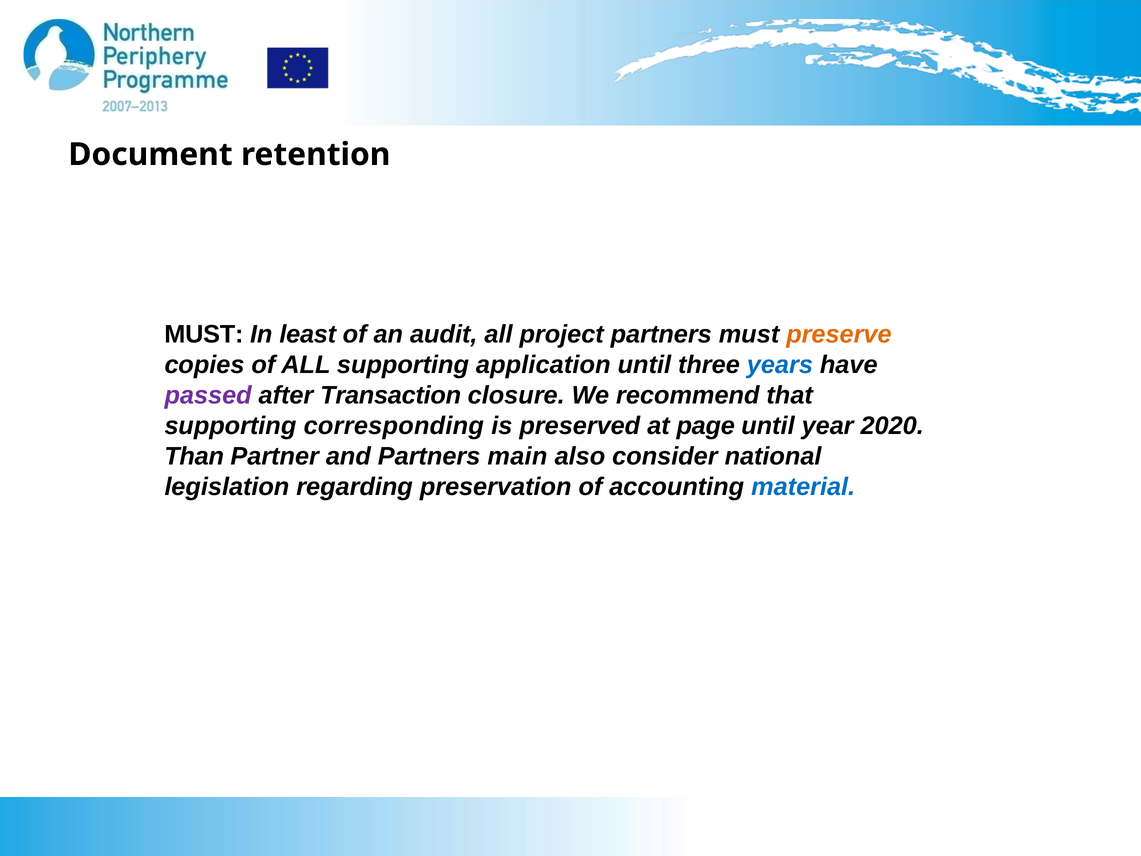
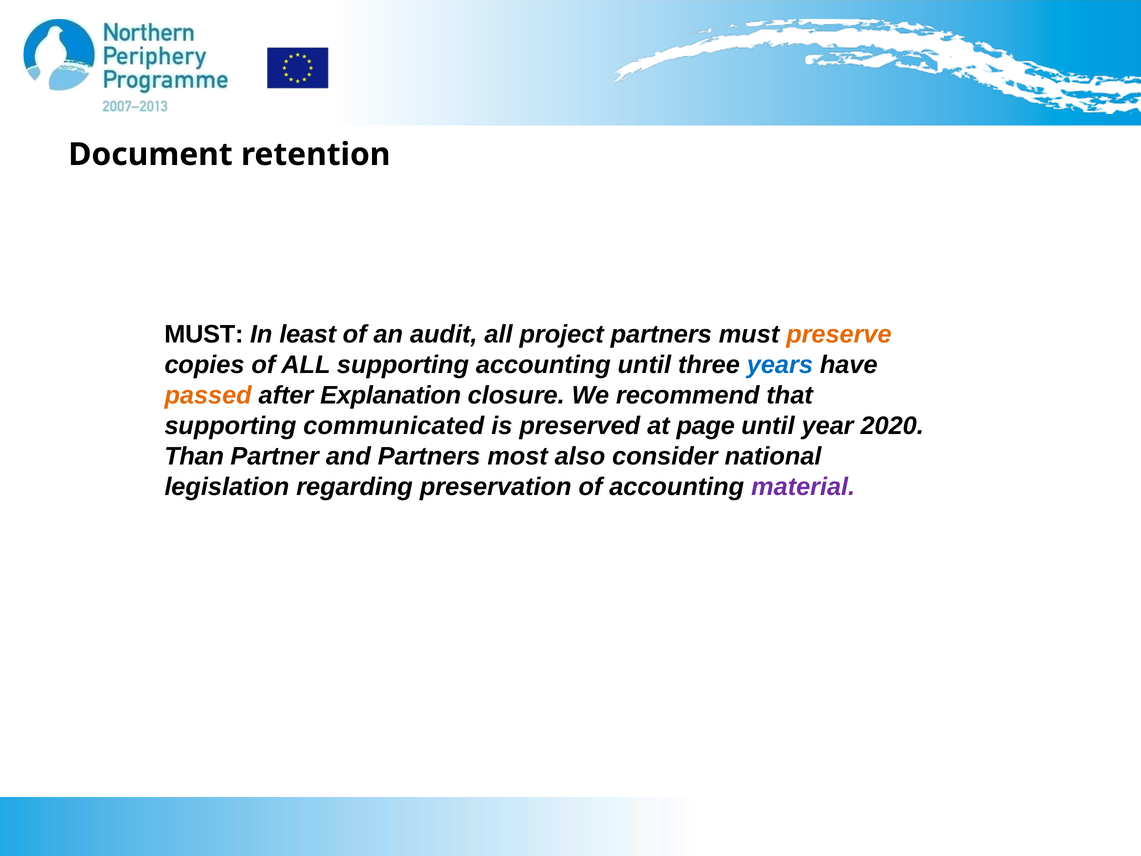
supporting application: application -> accounting
passed colour: purple -> orange
Transaction: Transaction -> Explanation
corresponding: corresponding -> communicated
main: main -> most
material colour: blue -> purple
